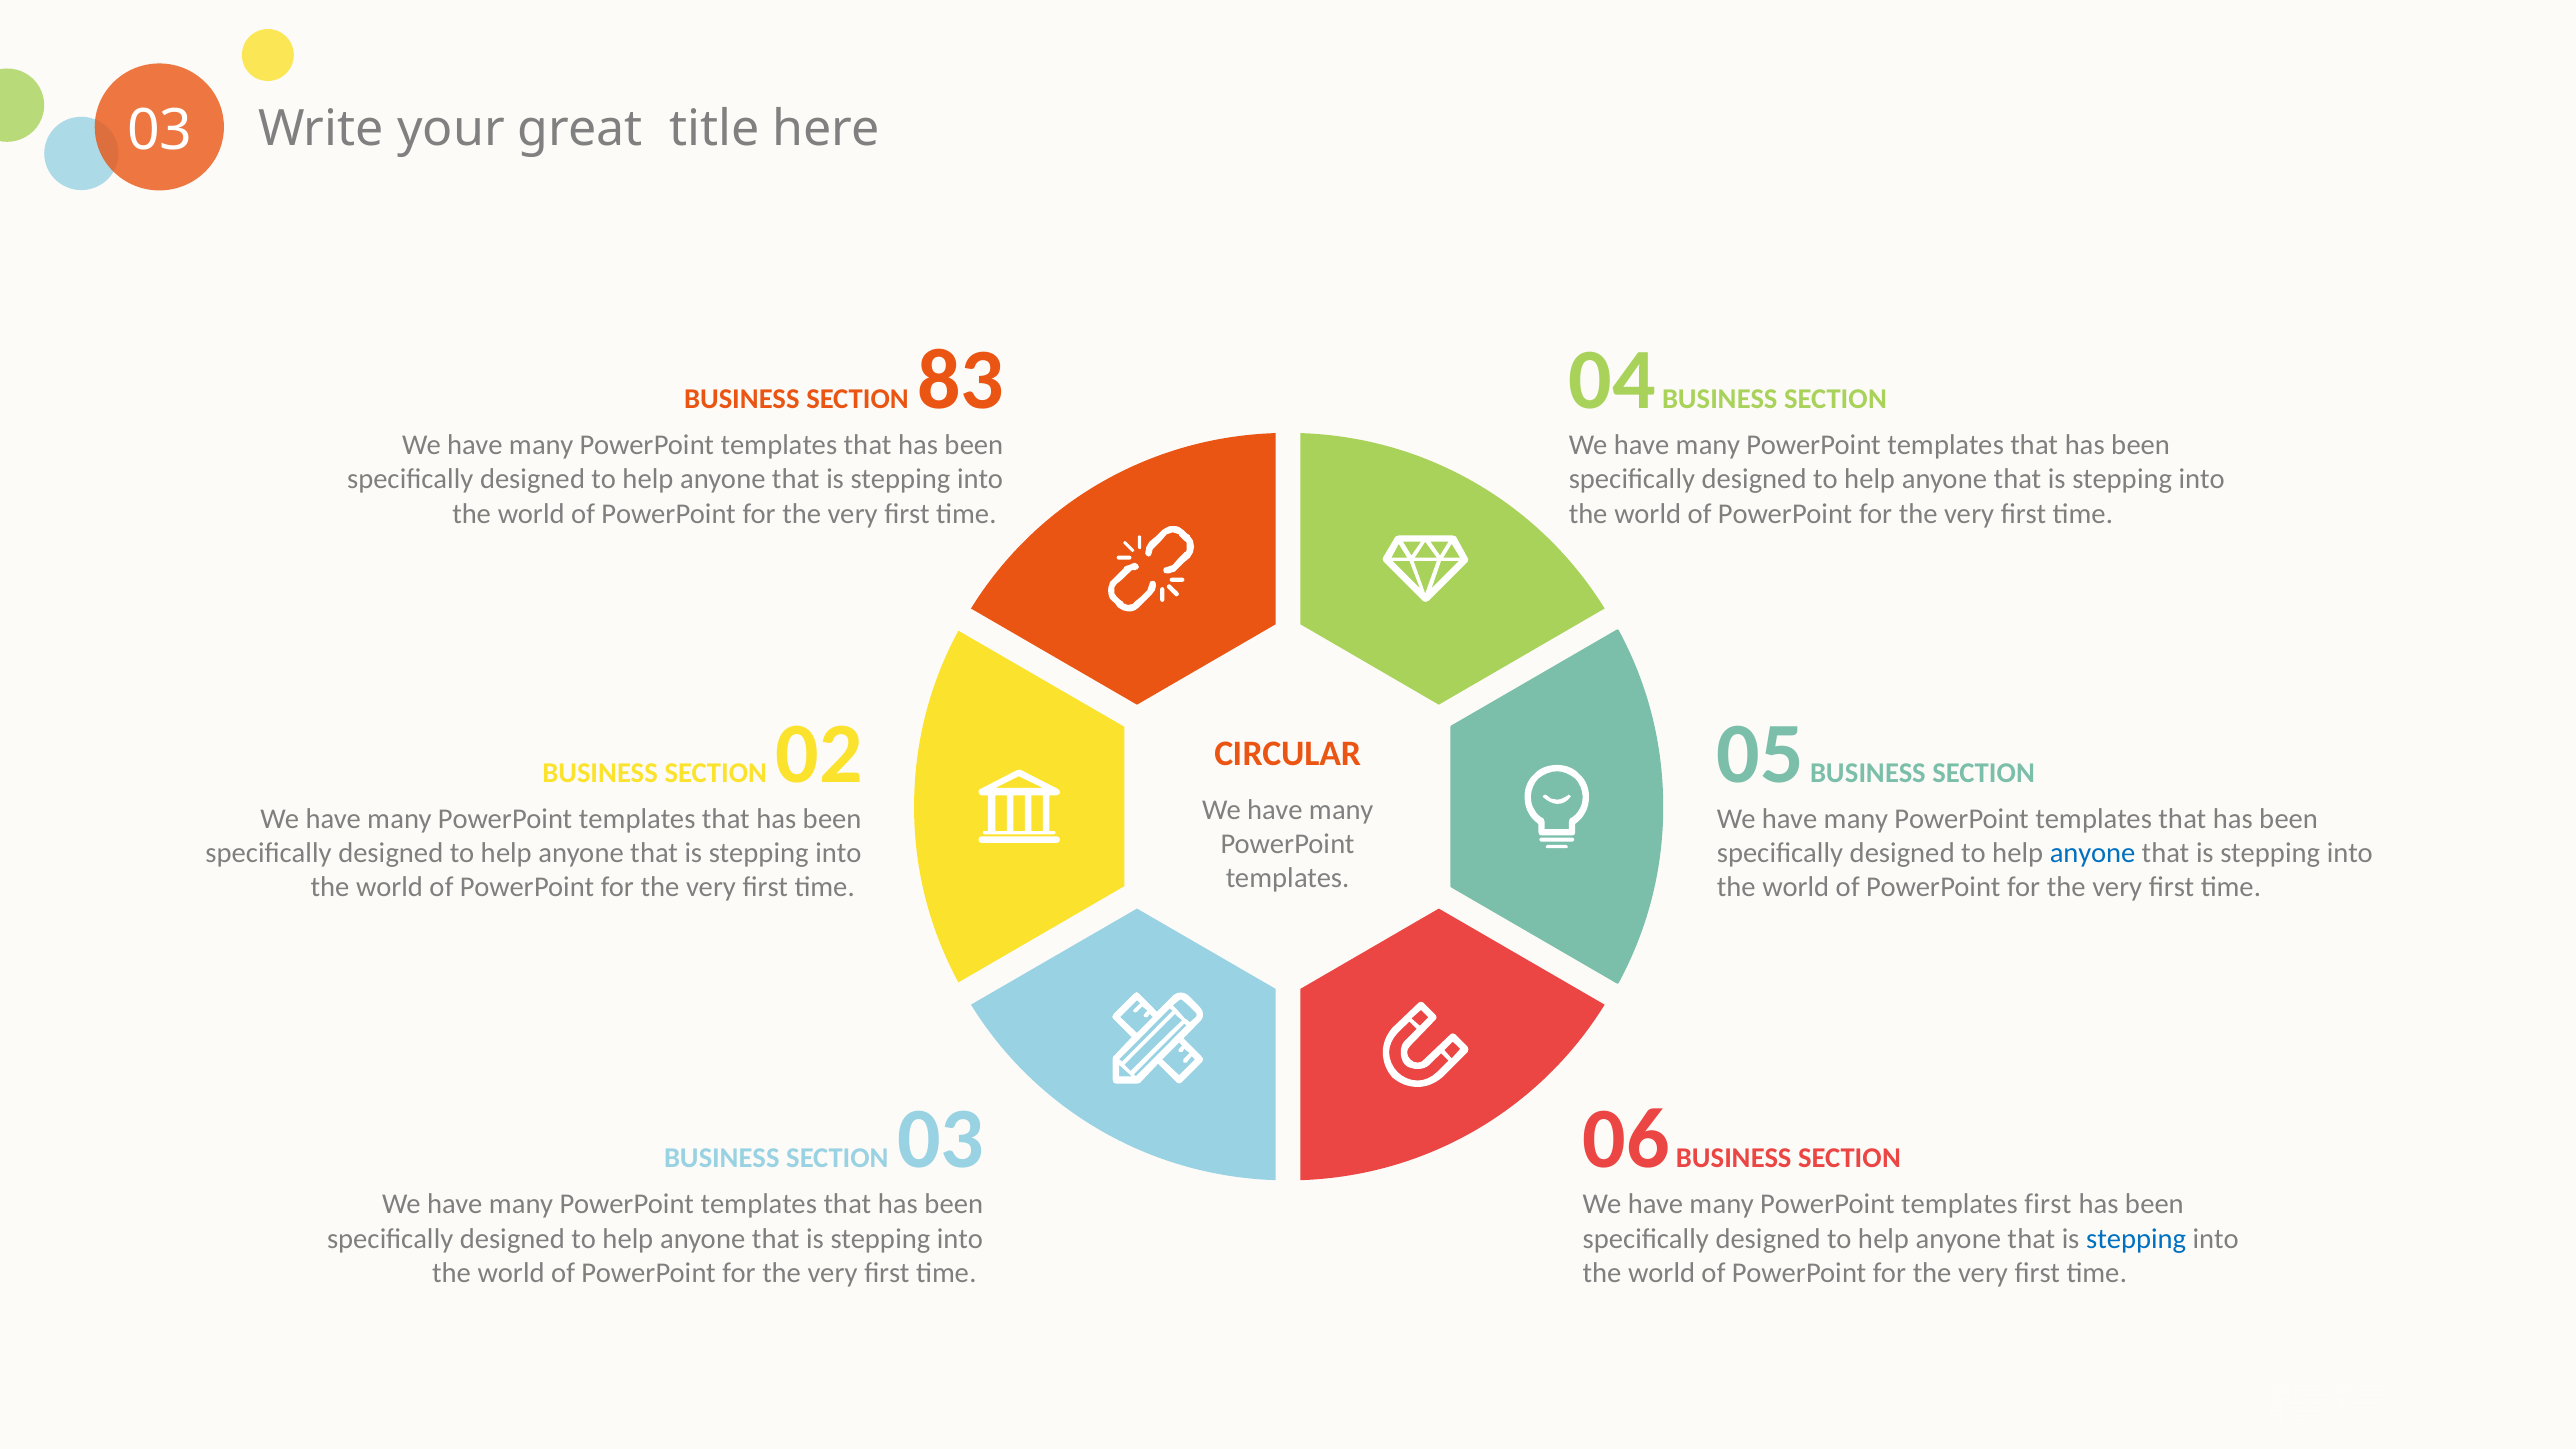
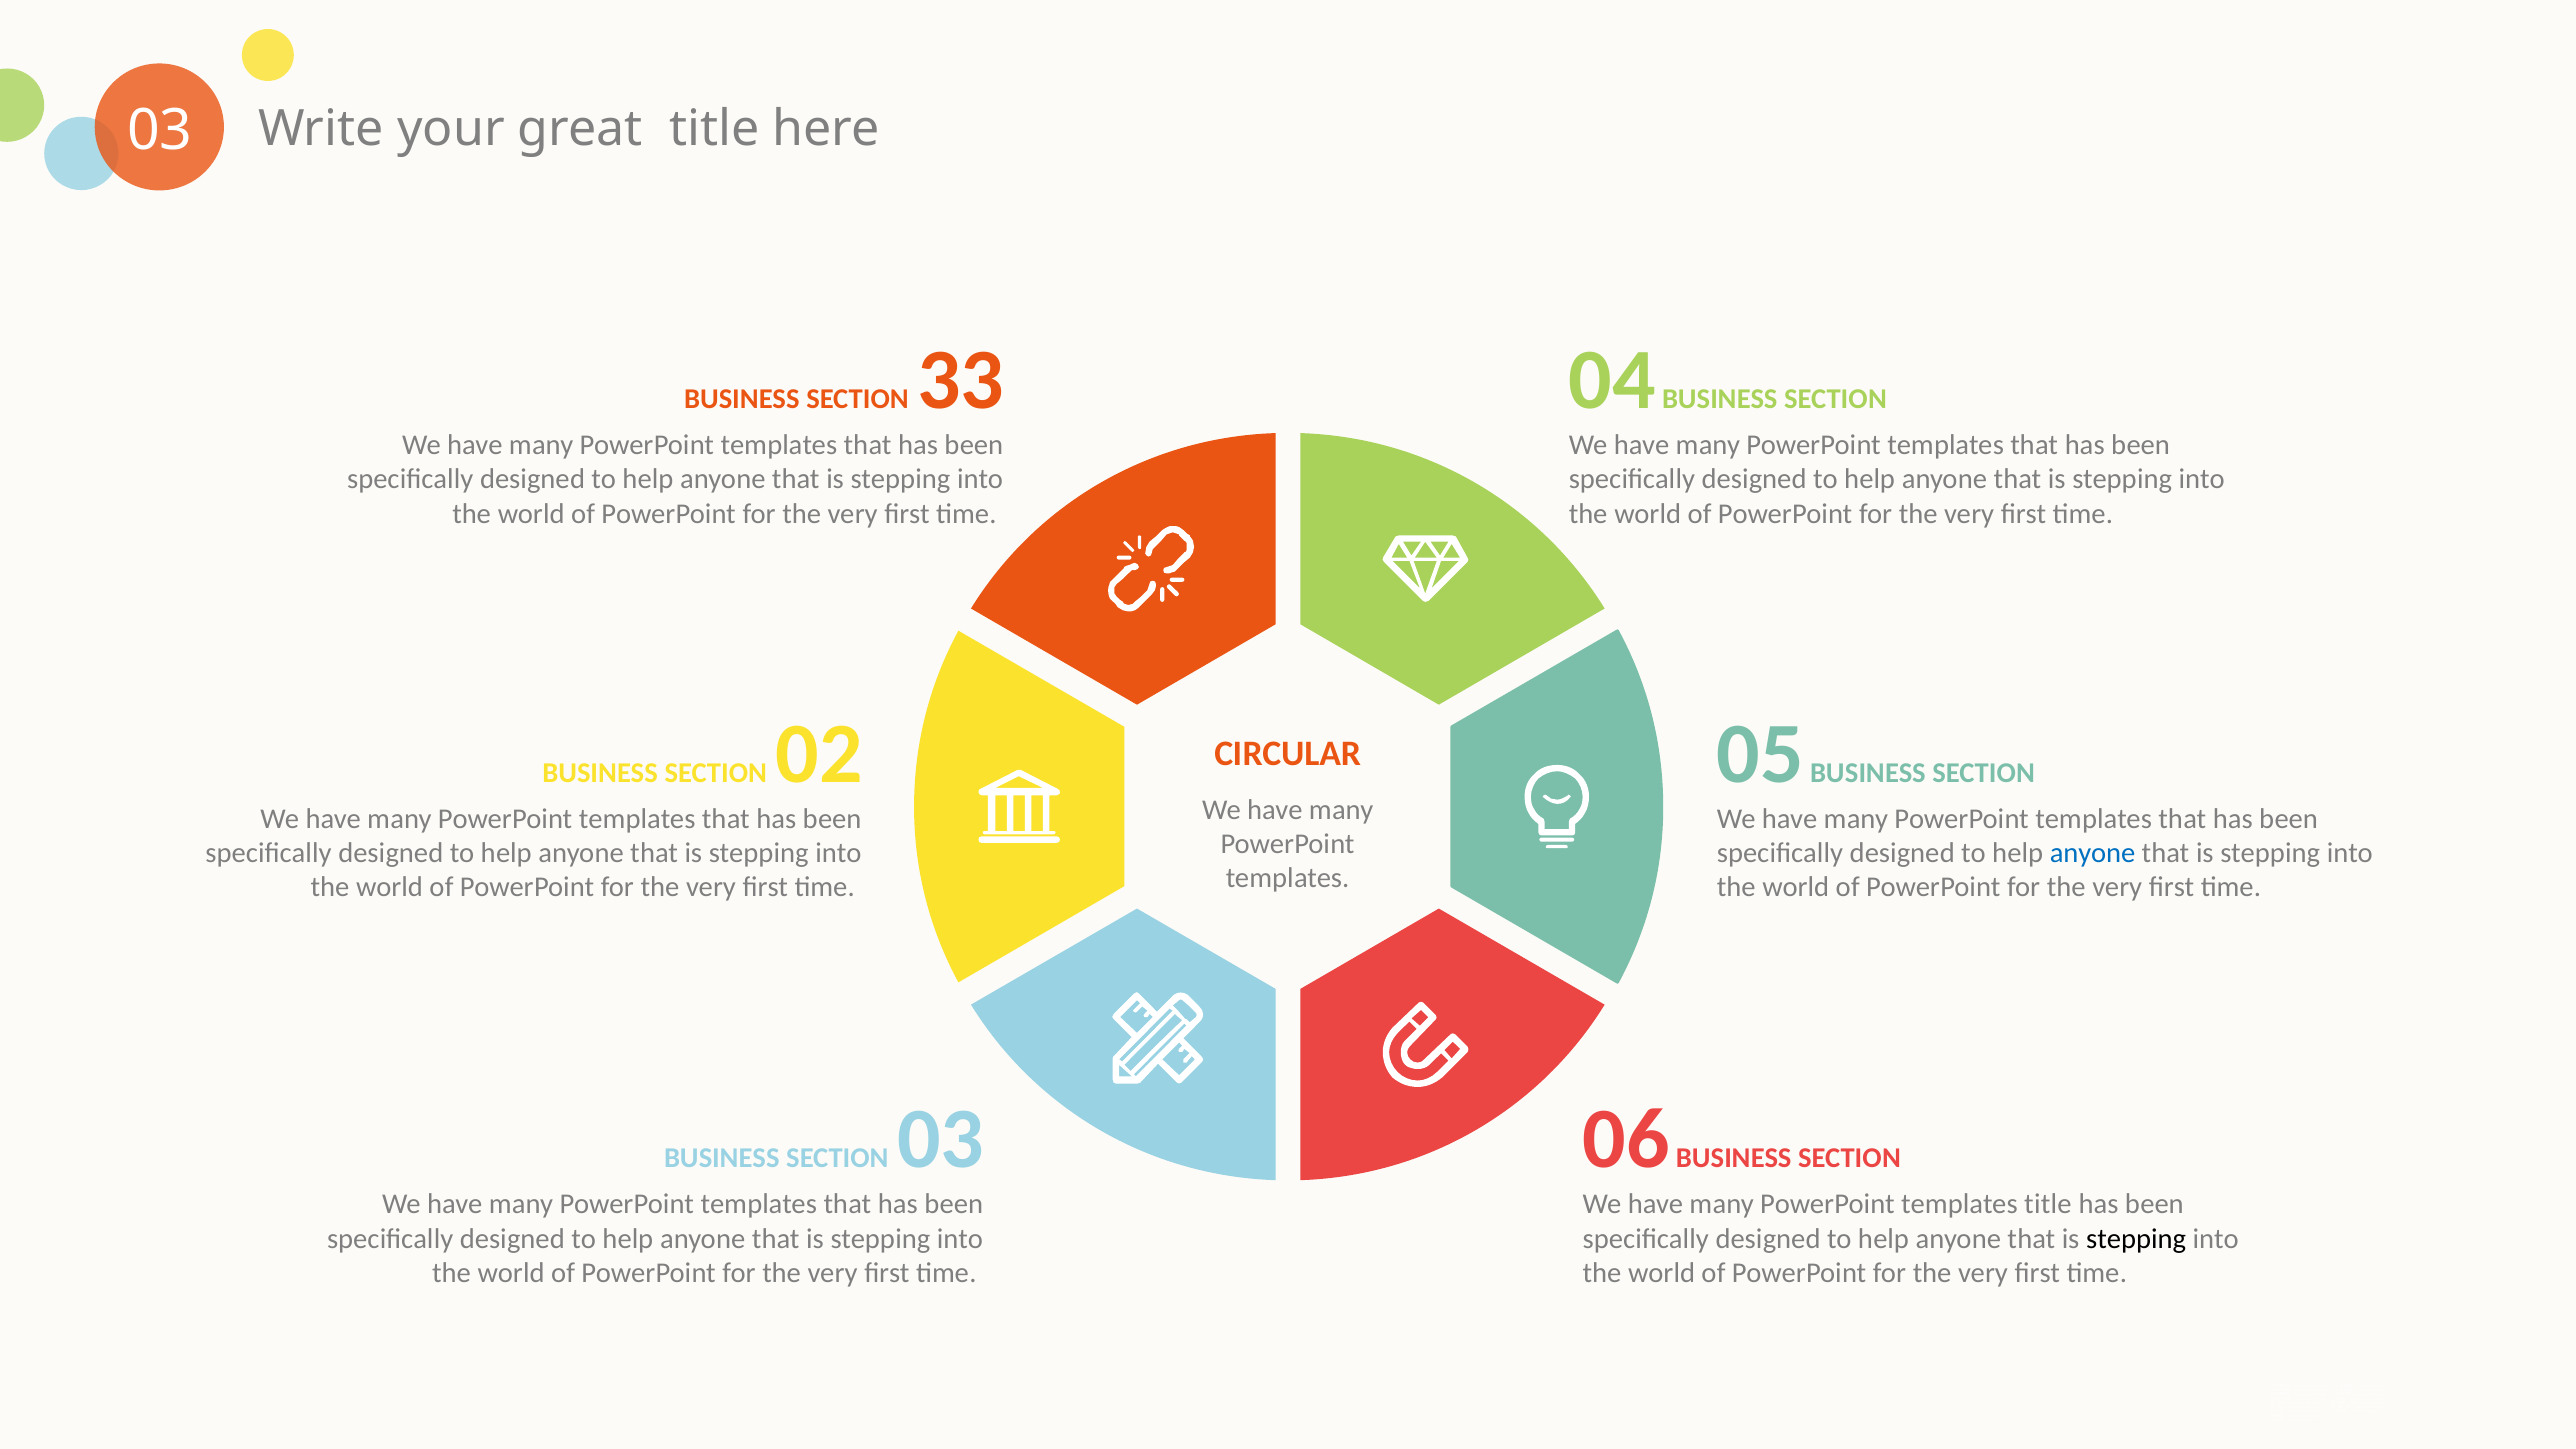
83: 83 -> 33
templates first: first -> title
stepping at (2136, 1238) colour: blue -> black
